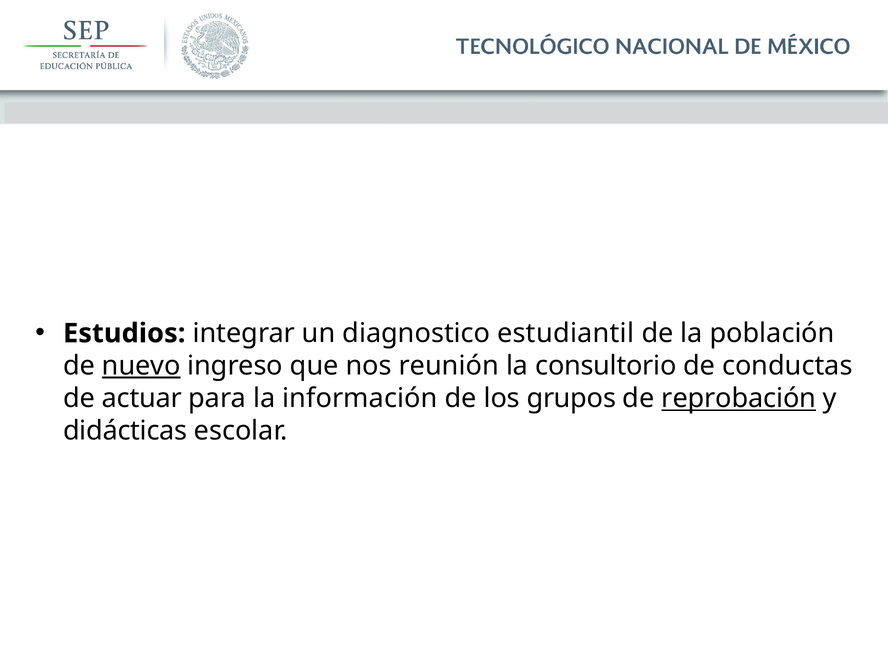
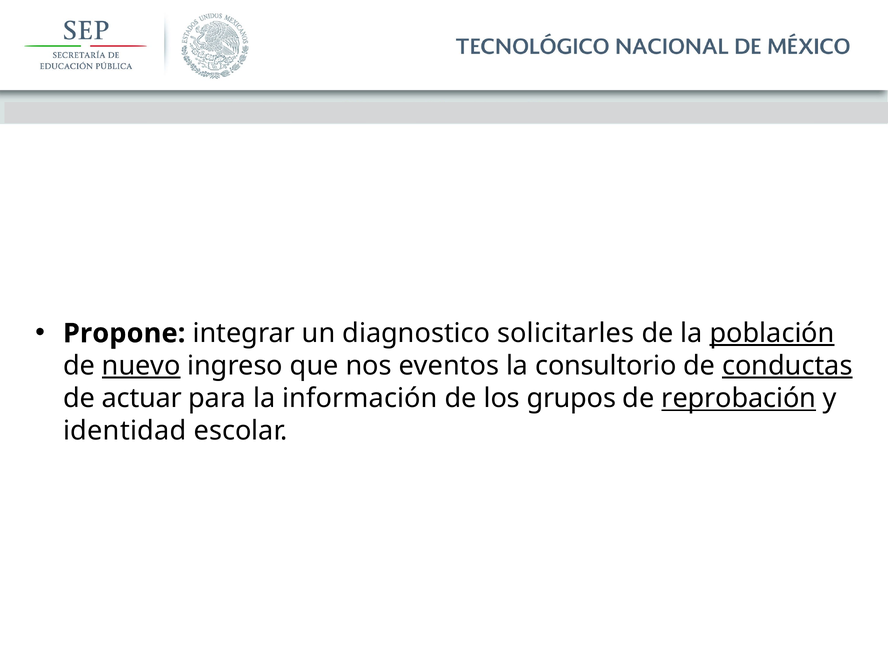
Estudios: Estudios -> Propone
estudiantil: estudiantil -> solicitarles
población underline: none -> present
reunión: reunión -> eventos
conductas underline: none -> present
didácticas: didácticas -> identidad
